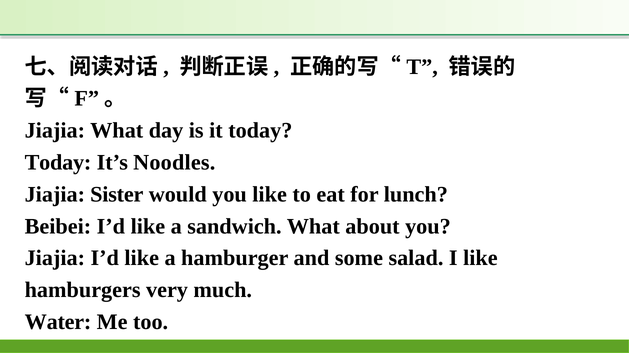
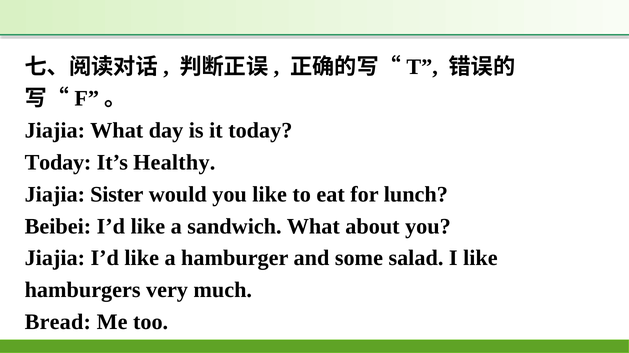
Noodles: Noodles -> Healthy
Water: Water -> Bread
